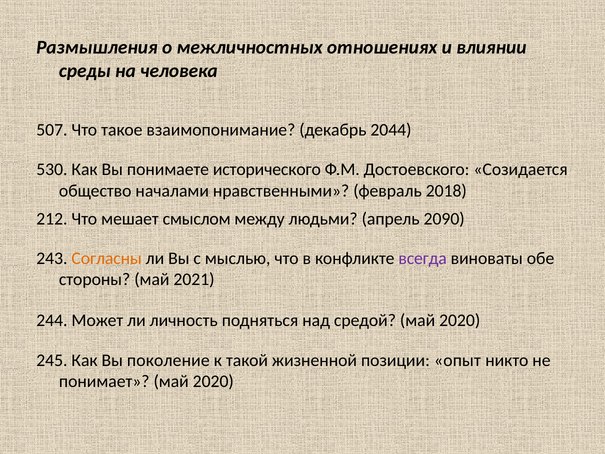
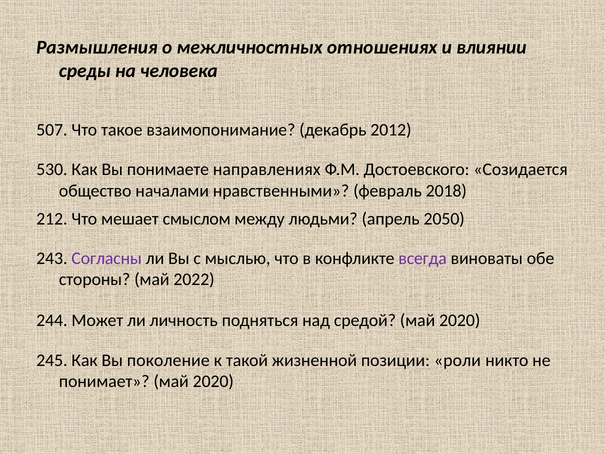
2044: 2044 -> 2012
исторического: исторического -> направлениях
2090: 2090 -> 2050
Согласны colour: orange -> purple
2021: 2021 -> 2022
опыт: опыт -> роли
